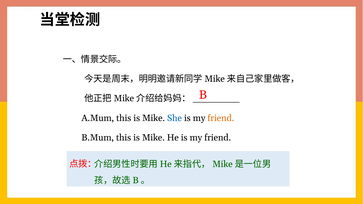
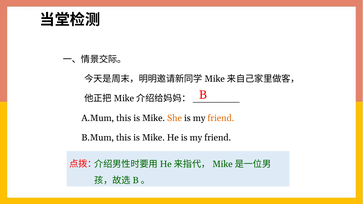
She colour: blue -> orange
